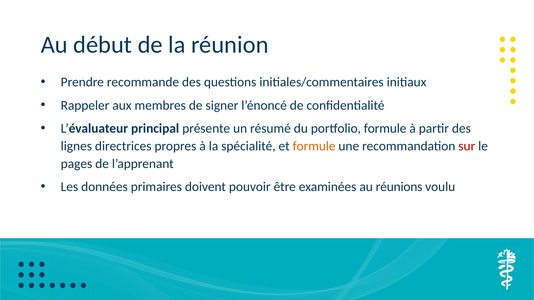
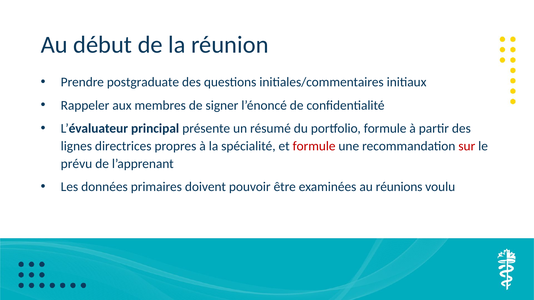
recommande: recommande -> postgraduate
formule at (314, 146) colour: orange -> red
pages: pages -> prévu
